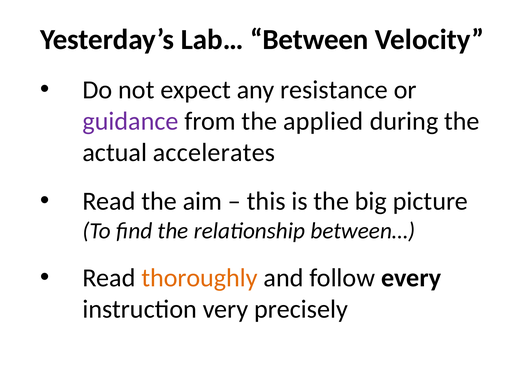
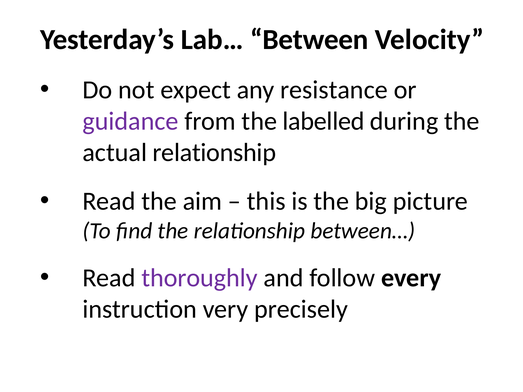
applied: applied -> labelled
actual accelerates: accelerates -> relationship
thoroughly colour: orange -> purple
